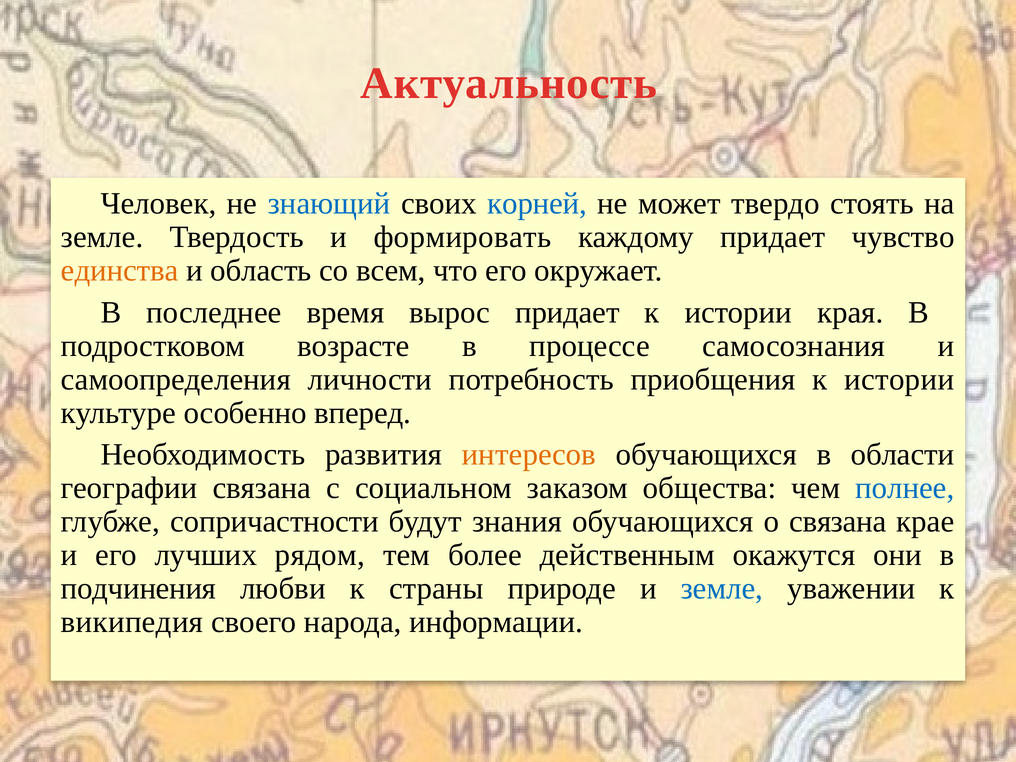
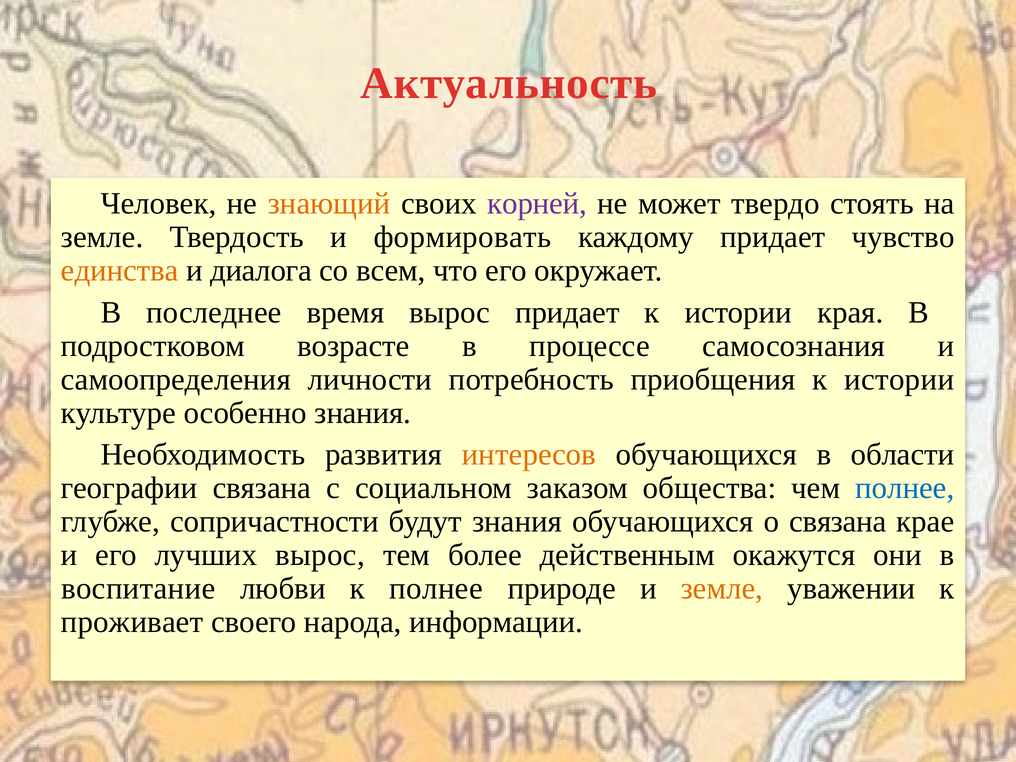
знающий colour: blue -> orange
корней colour: blue -> purple
область: область -> диалога
особенно вперед: вперед -> знания
лучших рядом: рядом -> вырос
подчинения: подчинения -> воспитание
к страны: страны -> полнее
земле at (722, 589) colour: blue -> orange
википедия: википедия -> проживает
